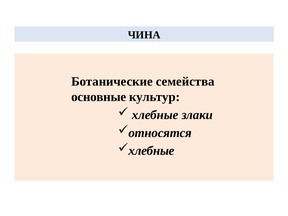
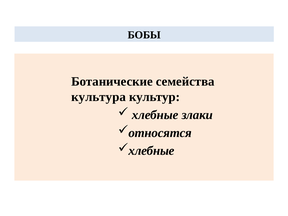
ЧИНА: ЧИНА -> БОБЫ
основные: основные -> культура
